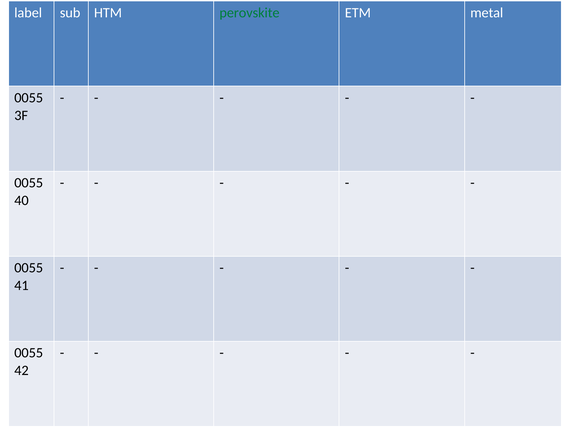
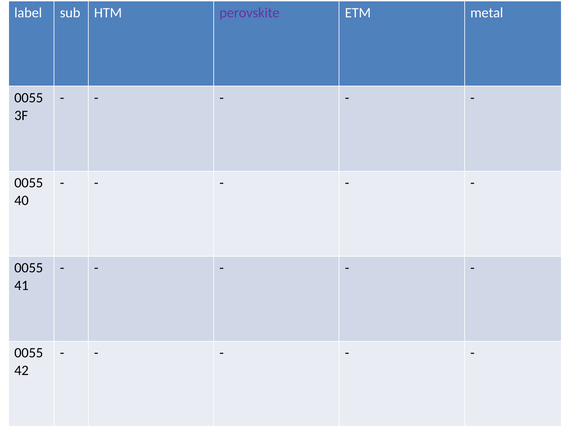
perovskite colour: green -> purple
